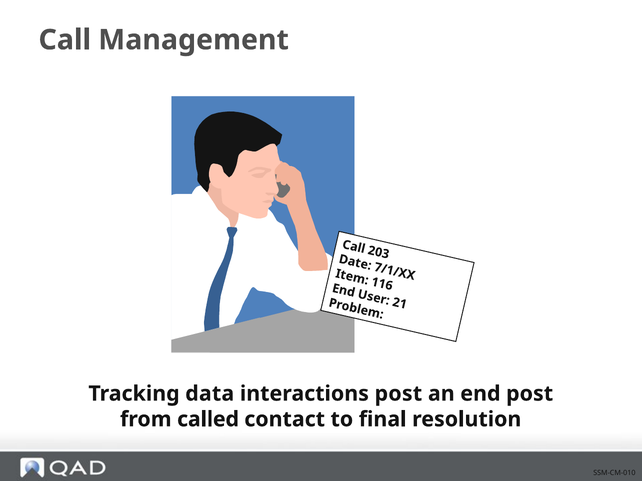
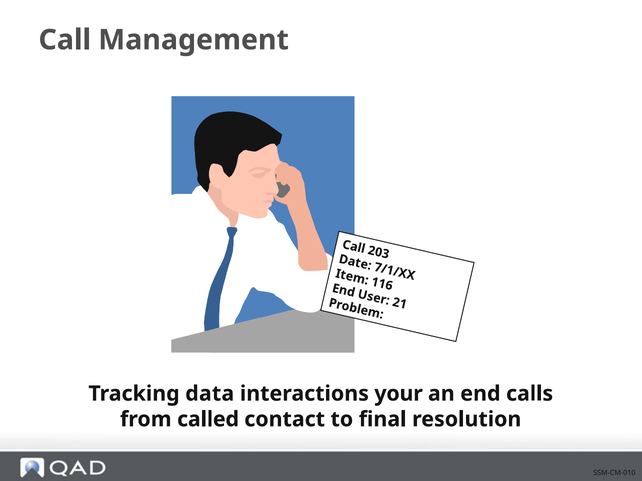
interactions post: post -> your
end post: post -> calls
